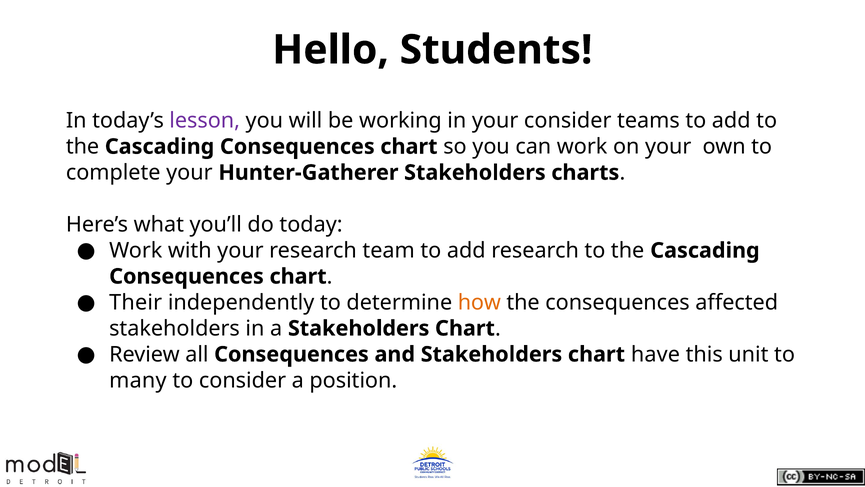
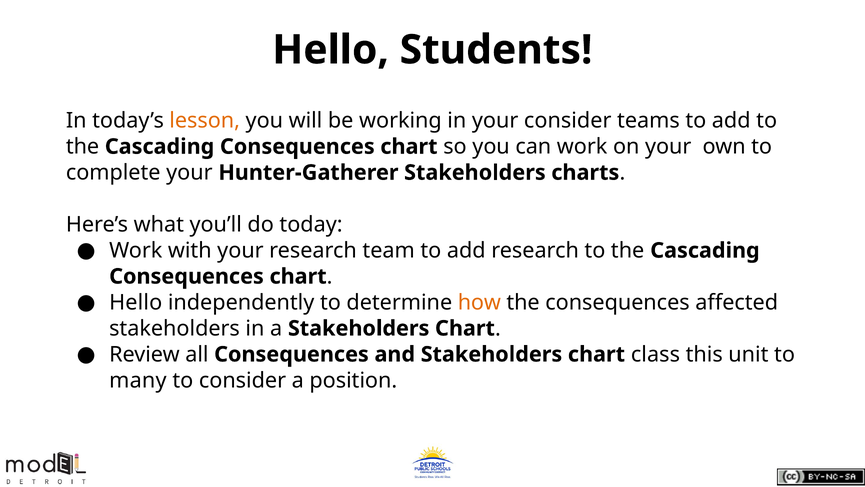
lesson colour: purple -> orange
Their at (136, 302): Their -> Hello
have: have -> class
